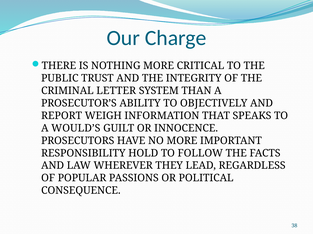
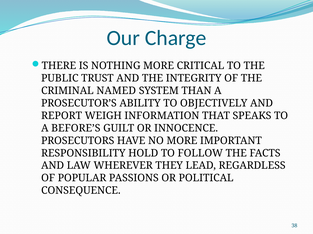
LETTER: LETTER -> NAMED
WOULD’S: WOULD’S -> BEFORE’S
